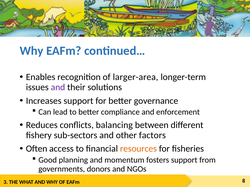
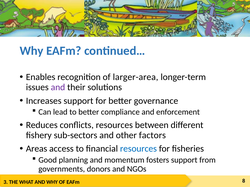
conflicts balancing: balancing -> resources
Often: Often -> Areas
resources at (138, 149) colour: orange -> blue
